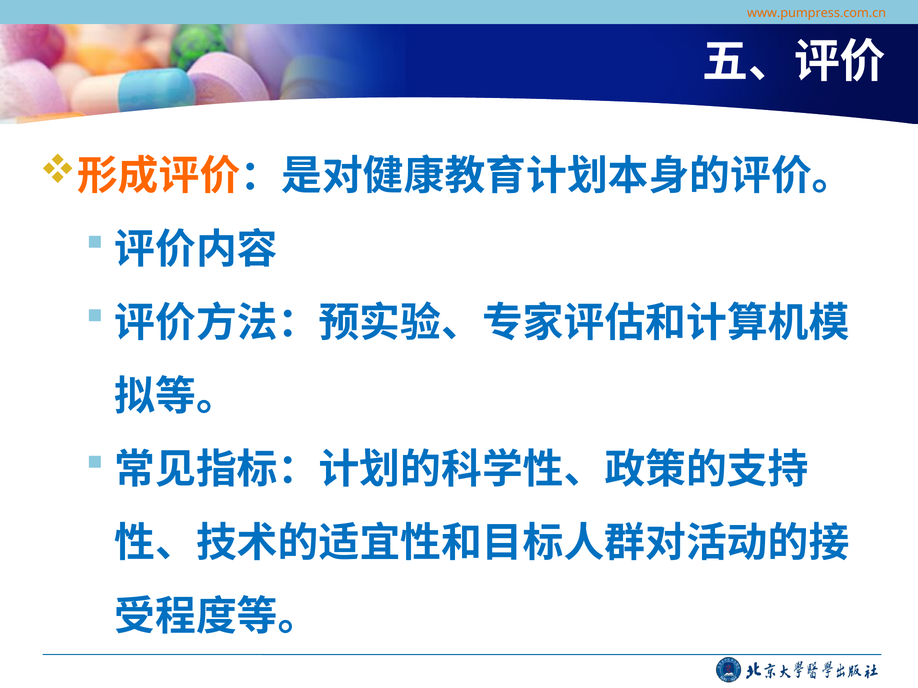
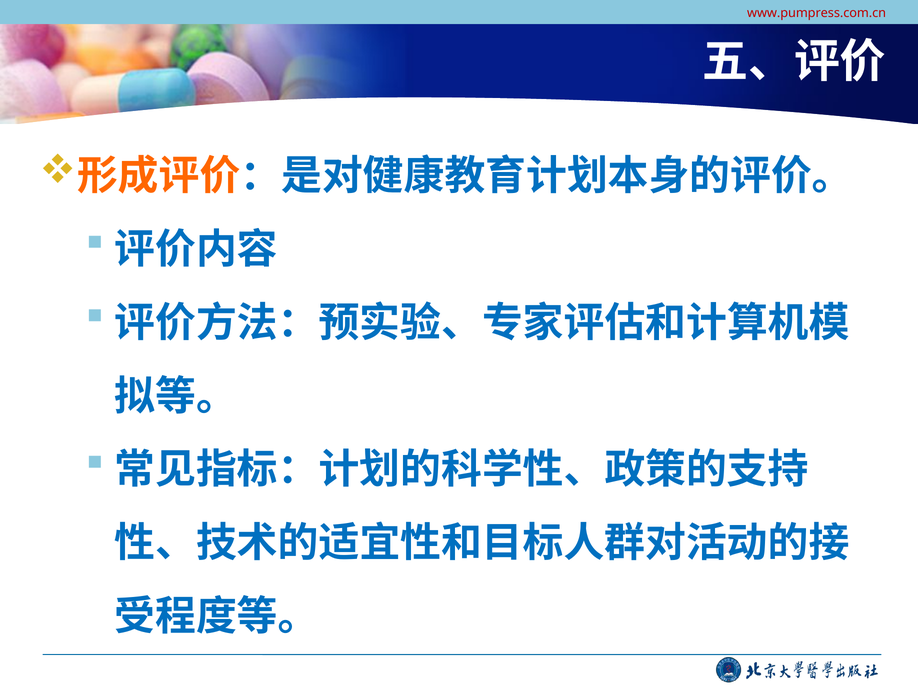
www.pumpress.com.cn colour: orange -> red
